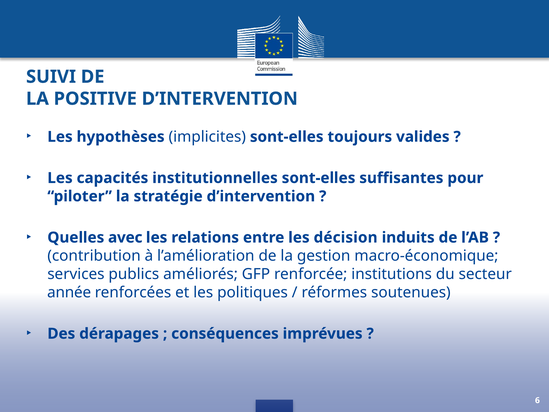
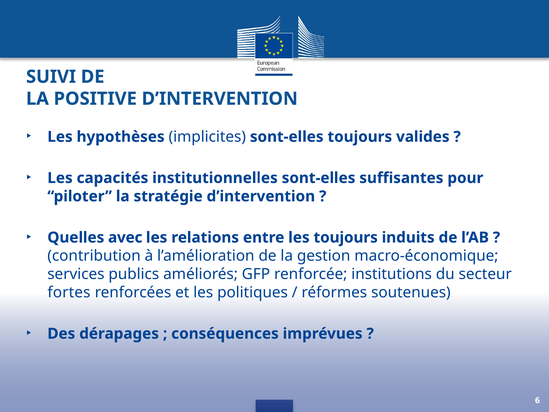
les décision: décision -> toujours
année: année -> fortes
